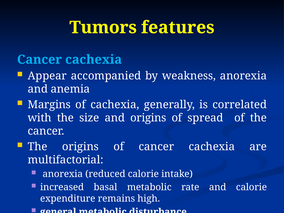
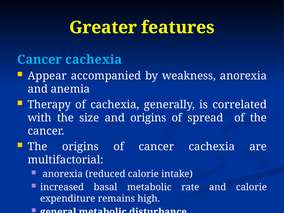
Tumors: Tumors -> Greater
Margins: Margins -> Therapy
